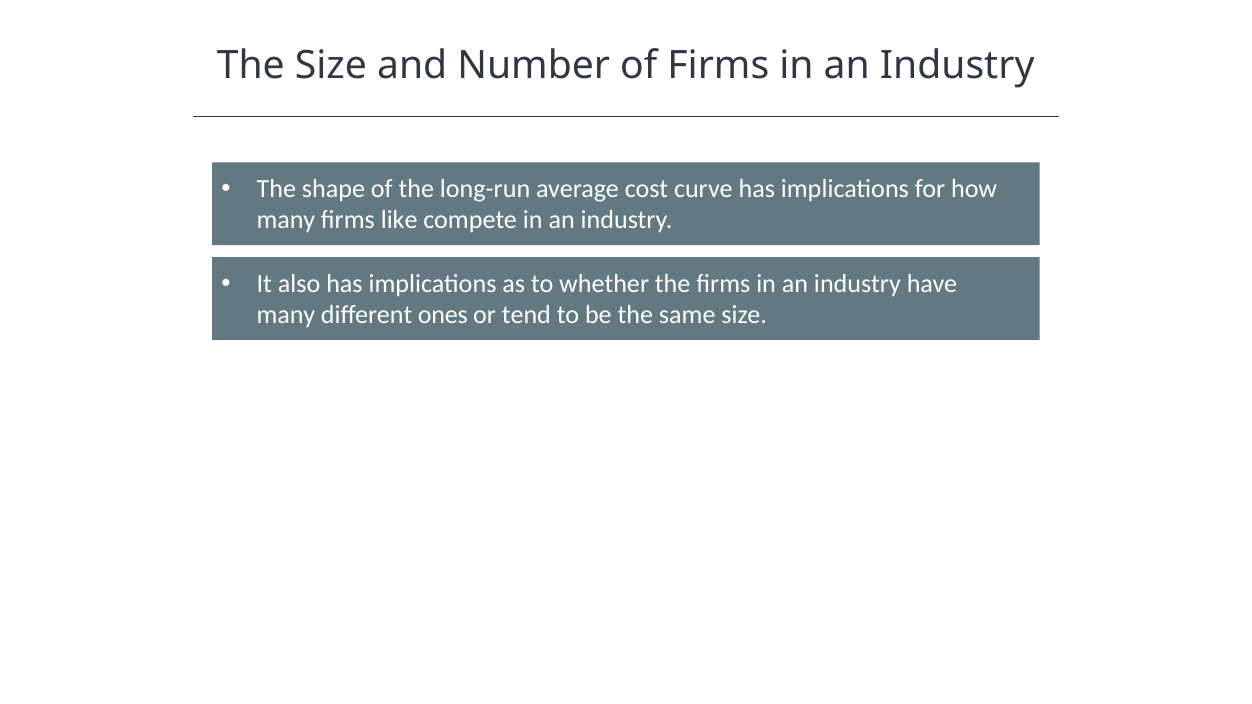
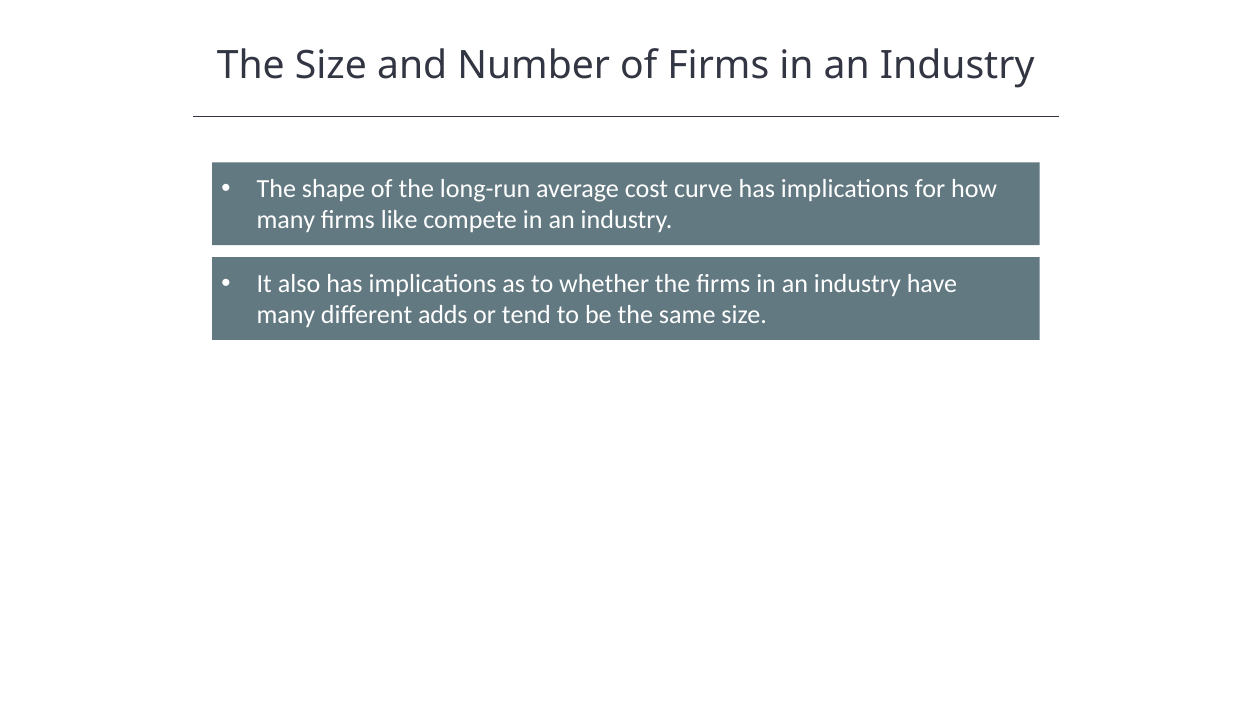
ones: ones -> adds
